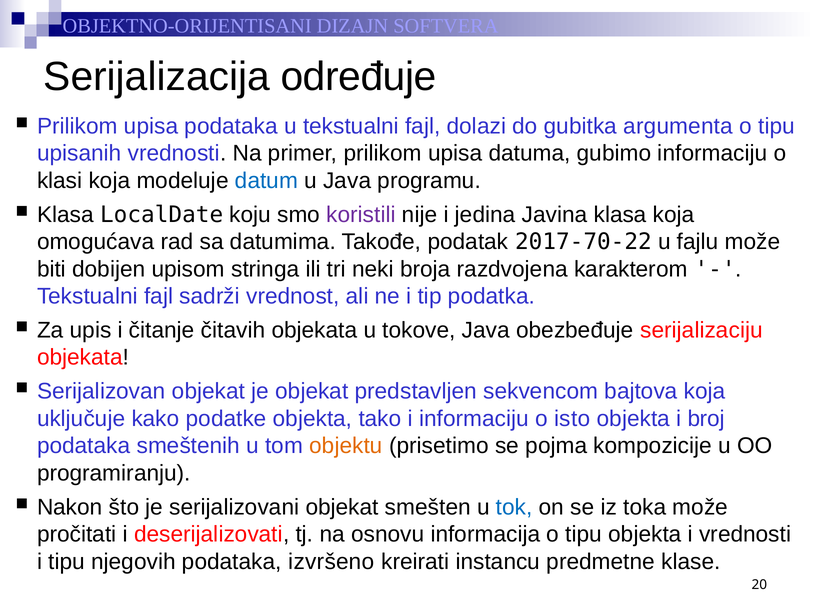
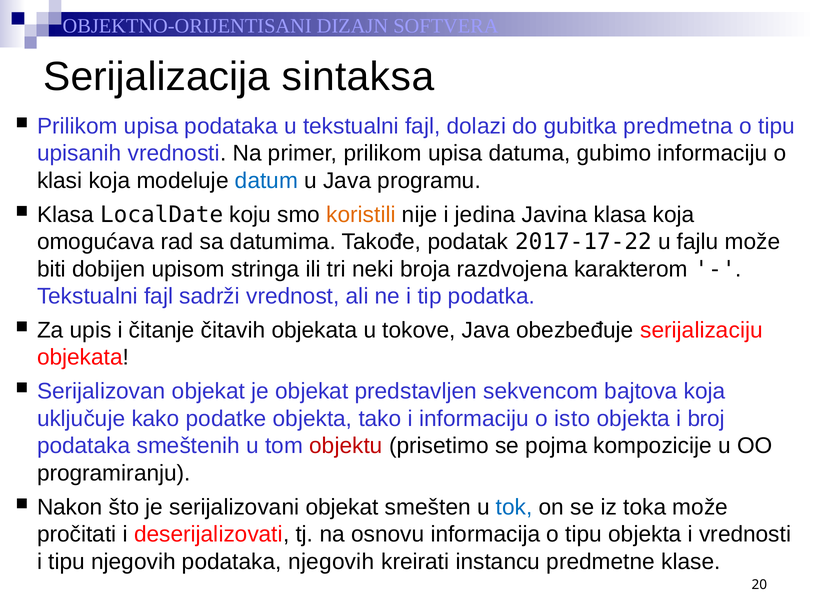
određuje: određuje -> sintaksa
argumenta: argumenta -> predmetna
koristili colour: purple -> orange
2017-70-22: 2017-70-22 -> 2017-17-22
objektu colour: orange -> red
podataka izvršeno: izvršeno -> njegovih
